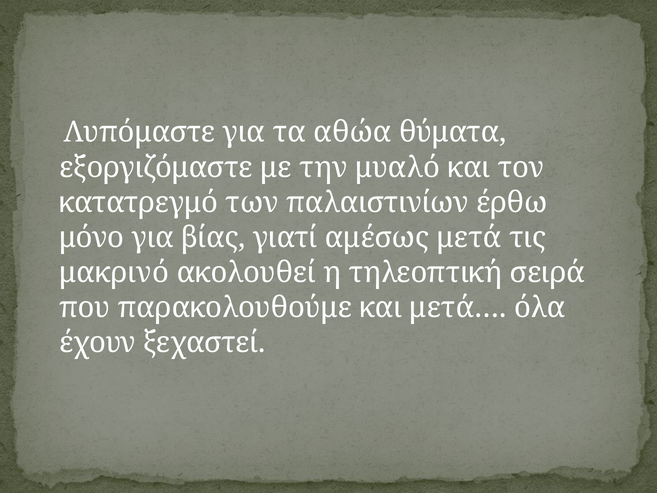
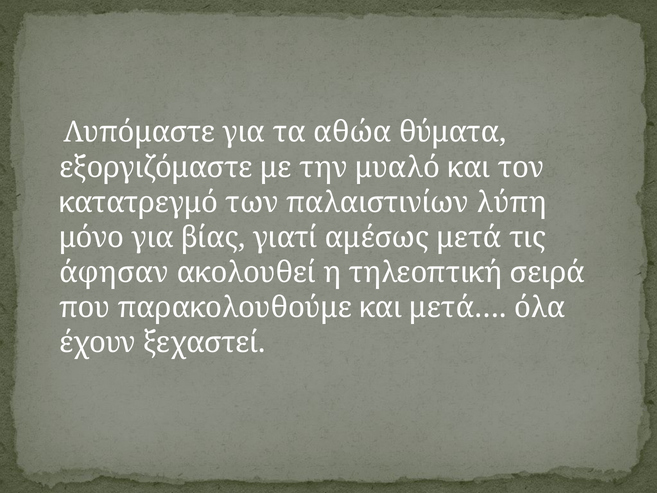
έρθω: έρθω -> λύπη
μακρινό: μακρινό -> άφησαν
